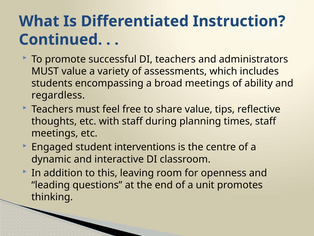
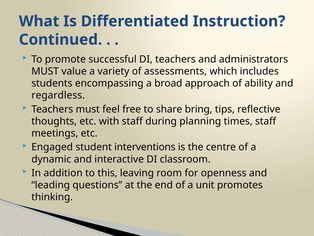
broad meetings: meetings -> approach
share value: value -> bring
